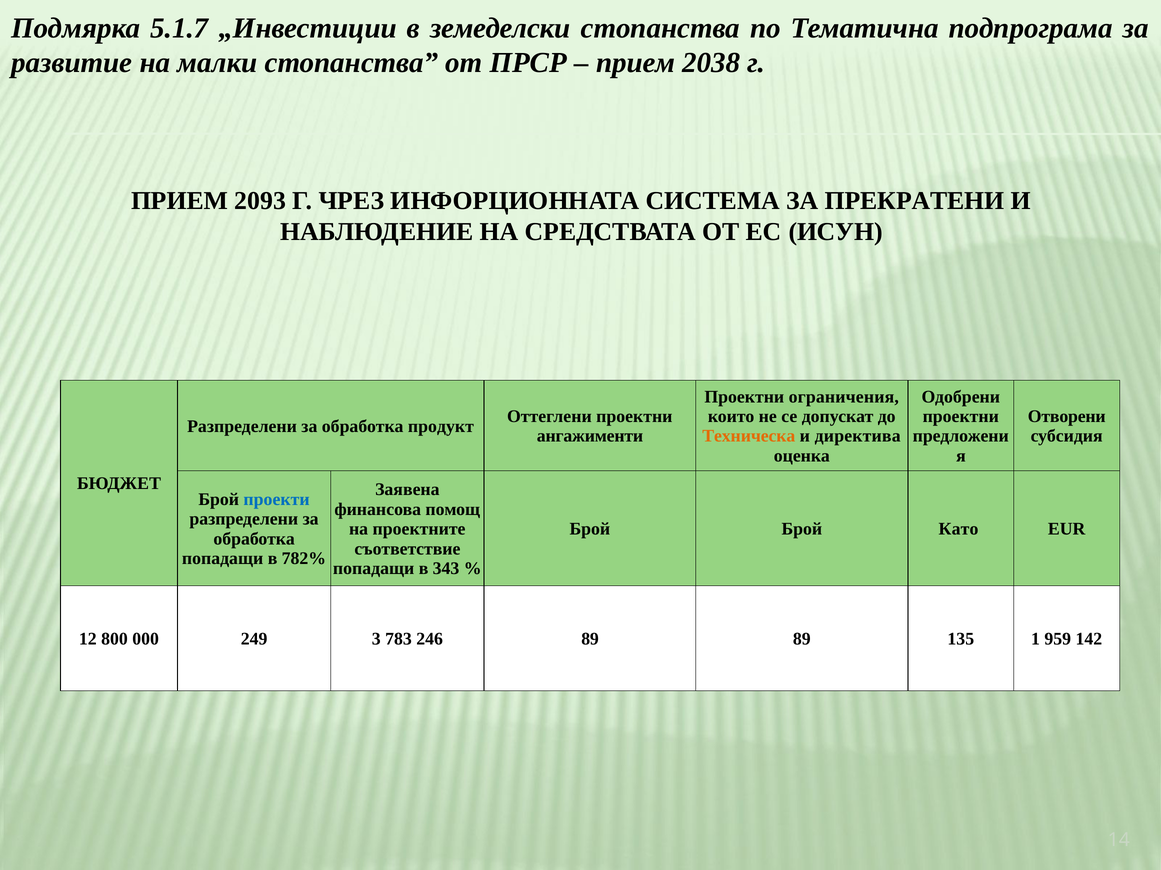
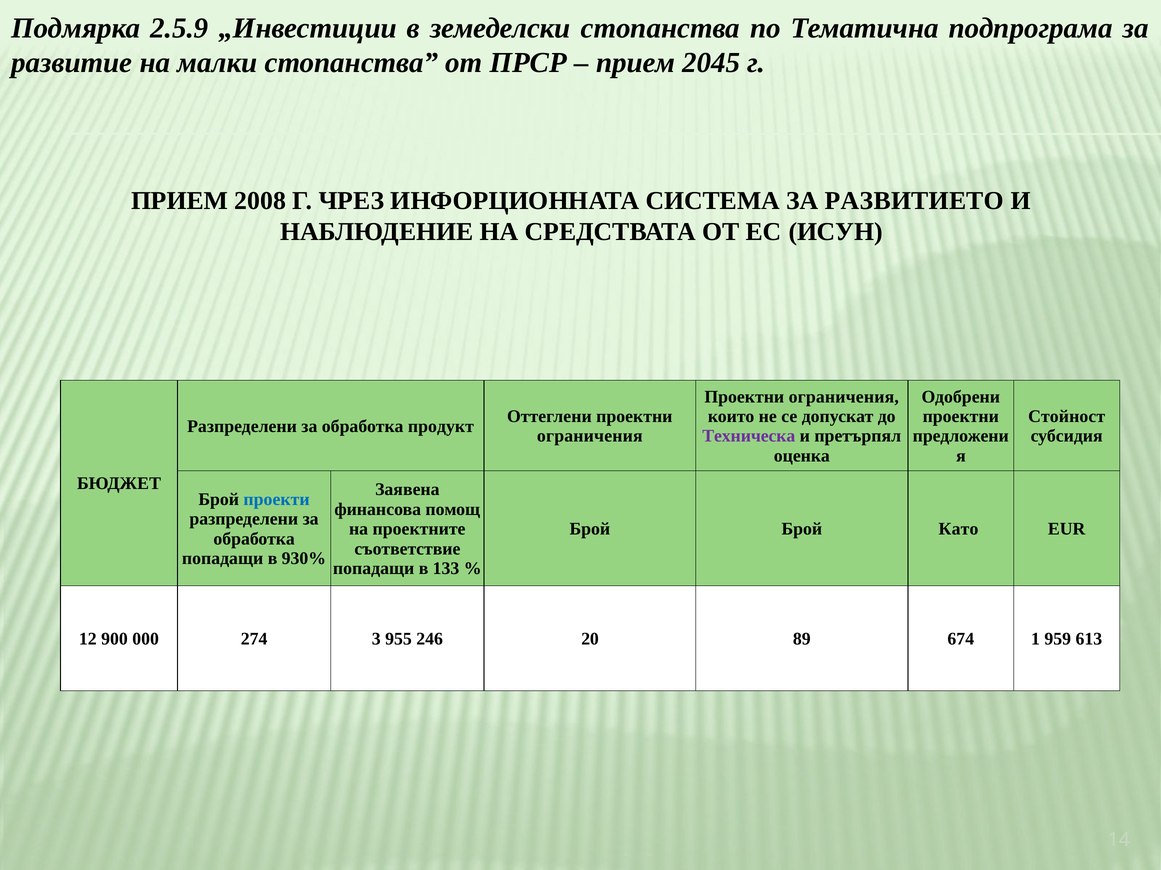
5.1.7: 5.1.7 -> 2.5.9
2038: 2038 -> 2045
2093: 2093 -> 2008
ПРЕКРАТЕНИ: ПРЕКРАТЕНИ -> РАЗВИТИЕТО
Отворени: Отворени -> Стойност
ангажименти at (590, 437): ангажименти -> ограничения
Техническа colour: orange -> purple
директива: директива -> претърпял
782%: 782% -> 930%
343: 343 -> 133
800: 800 -> 900
249: 249 -> 274
783: 783 -> 955
246 89: 89 -> 20
135: 135 -> 674
142: 142 -> 613
